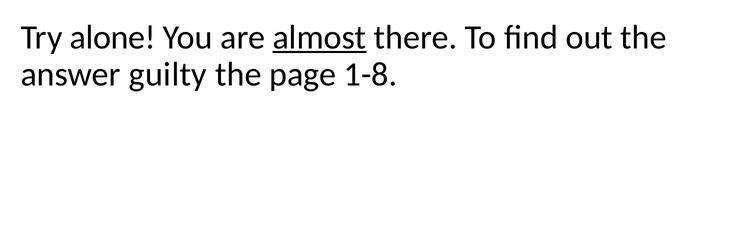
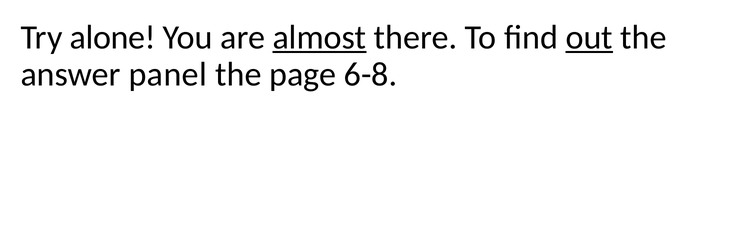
out underline: none -> present
guilty: guilty -> panel
1-8: 1-8 -> 6-8
